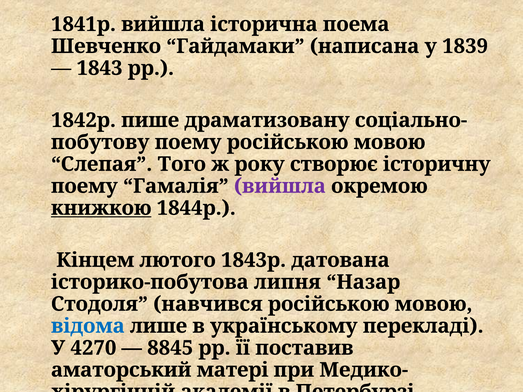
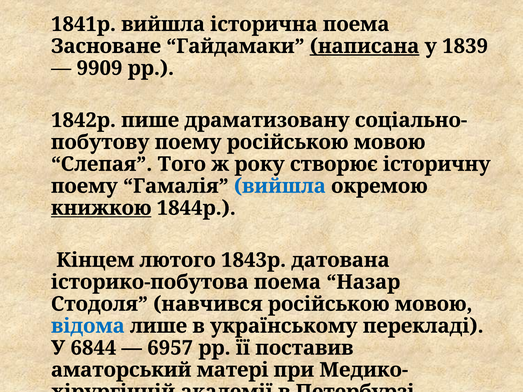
Шевченко: Шевченко -> Засноване
написана underline: none -> present
1843: 1843 -> 9909
вийшла at (280, 186) colour: purple -> blue
історико-побутова липня: липня -> поема
4270: 4270 -> 6844
8845: 8845 -> 6957
